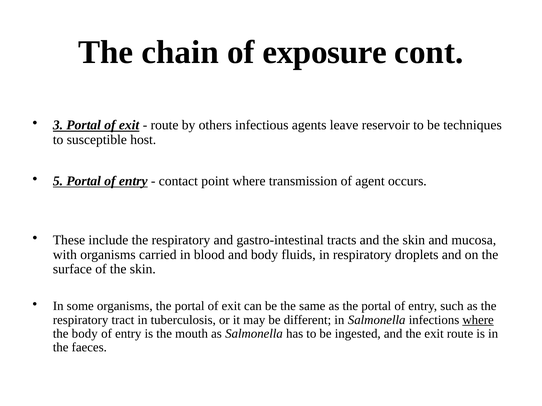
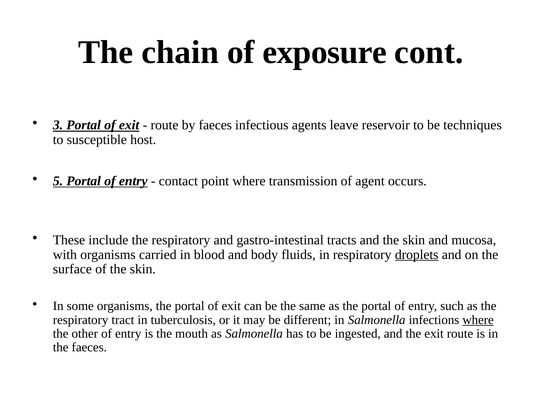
by others: others -> faeces
droplets underline: none -> present
the body: body -> other
